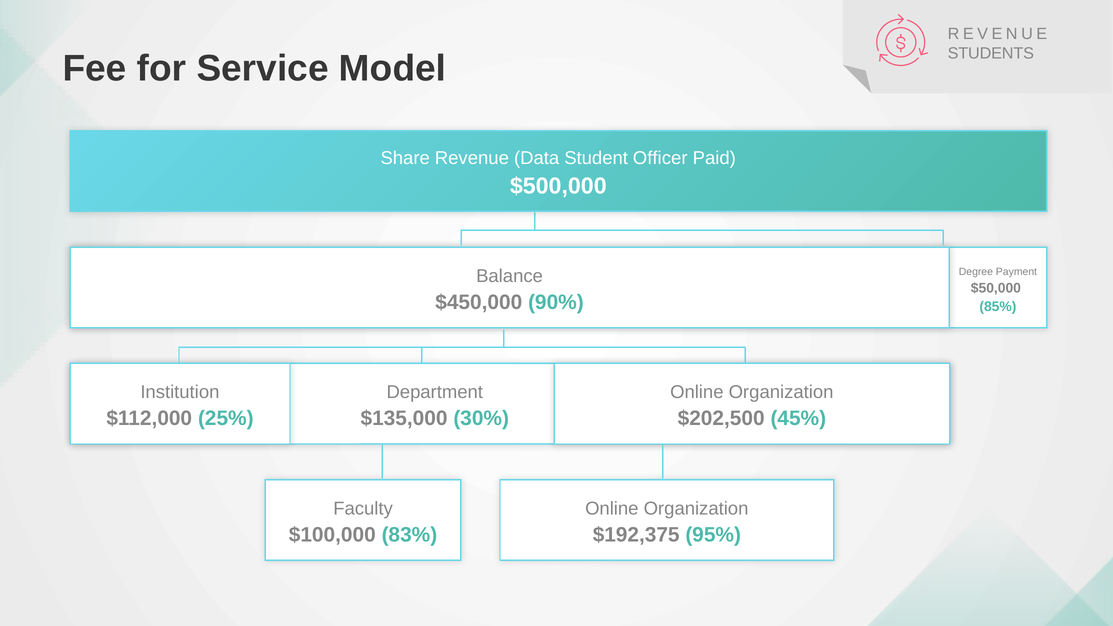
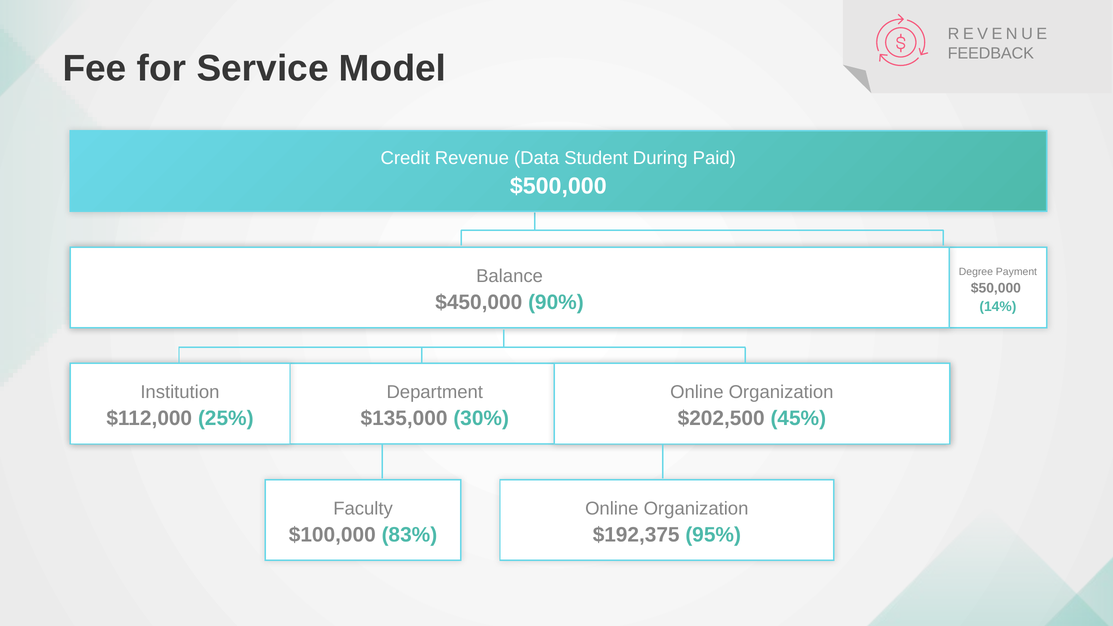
STUDENTS: STUDENTS -> FEEDBACK
Share: Share -> Credit
Officer: Officer -> During
85%: 85% -> 14%
